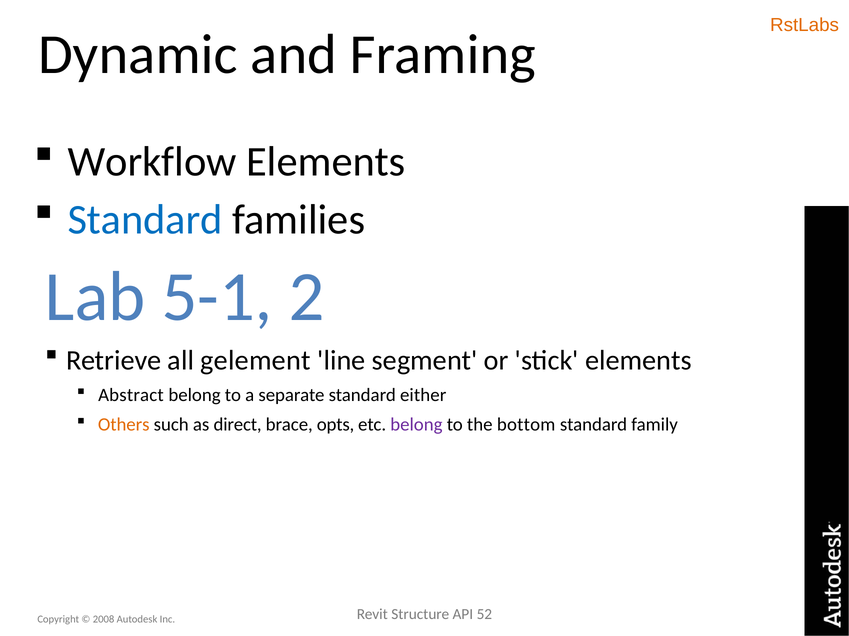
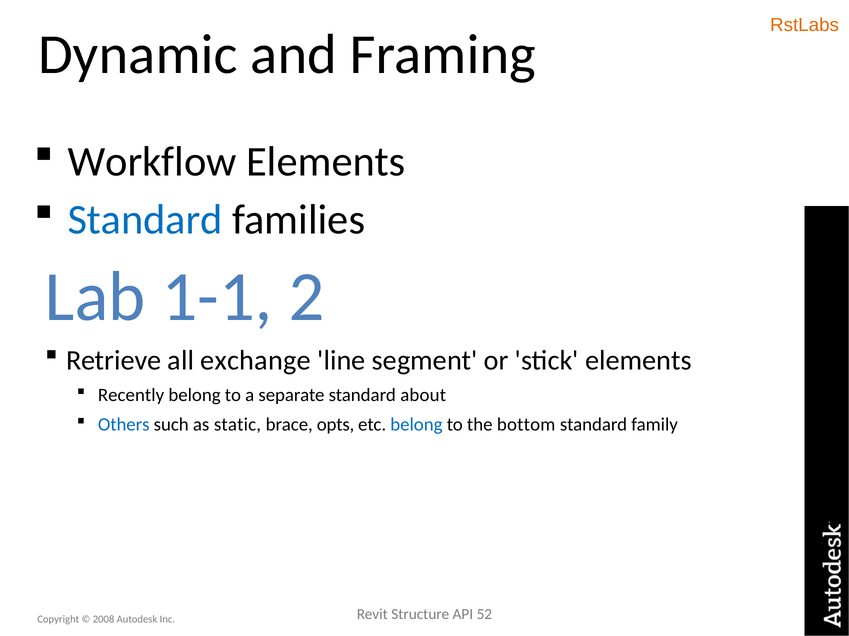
5-1: 5-1 -> 1-1
gelement: gelement -> exchange
Abstract: Abstract -> Recently
either: either -> about
Others colour: orange -> blue
direct: direct -> static
belong at (416, 425) colour: purple -> blue
